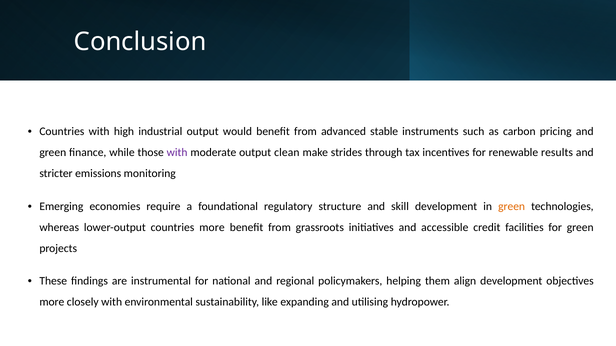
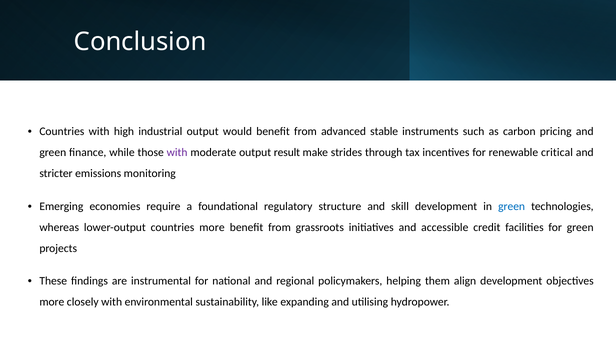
clean: clean -> result
results: results -> critical
green at (512, 207) colour: orange -> blue
